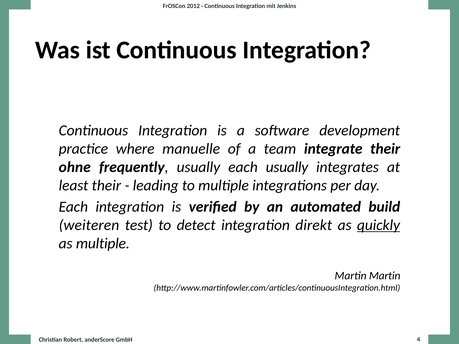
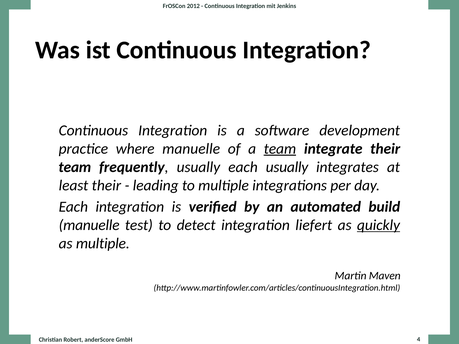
team at (280, 149) underline: none -> present
ohne at (75, 167): ohne -> team
weiteren at (89, 225): weiteren -> manuelle
direkt: direkt -> liefert
Martin Martin: Martin -> Maven
